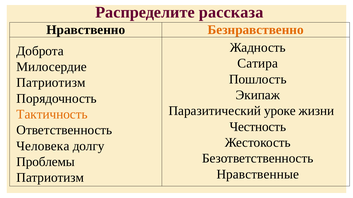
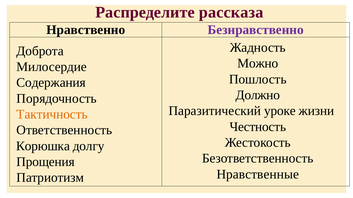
Безнравственно colour: orange -> purple
Сатира: Сатира -> Можно
Патриотизм at (51, 83): Патриотизм -> Содержания
Экипаж: Экипаж -> Должно
Человека: Человека -> Корюшка
Проблемы: Проблемы -> Прощения
